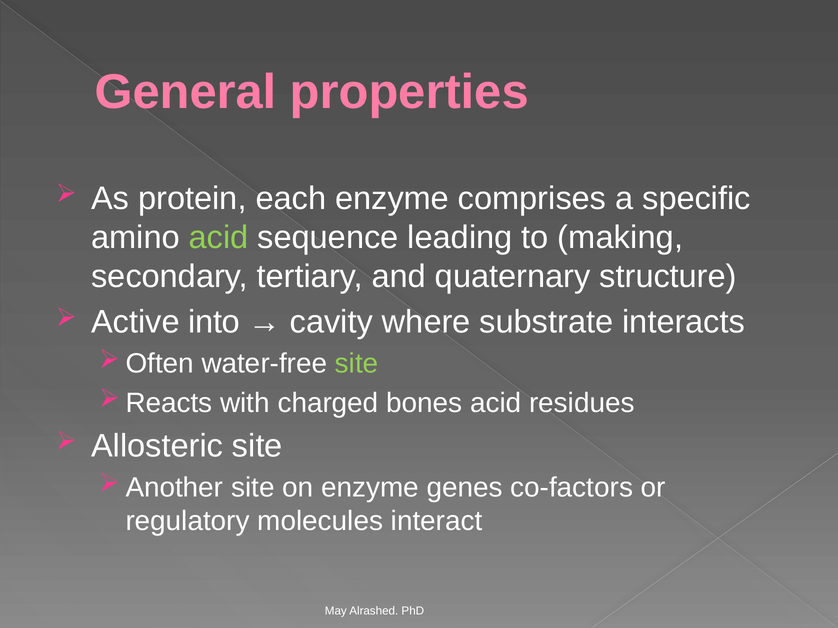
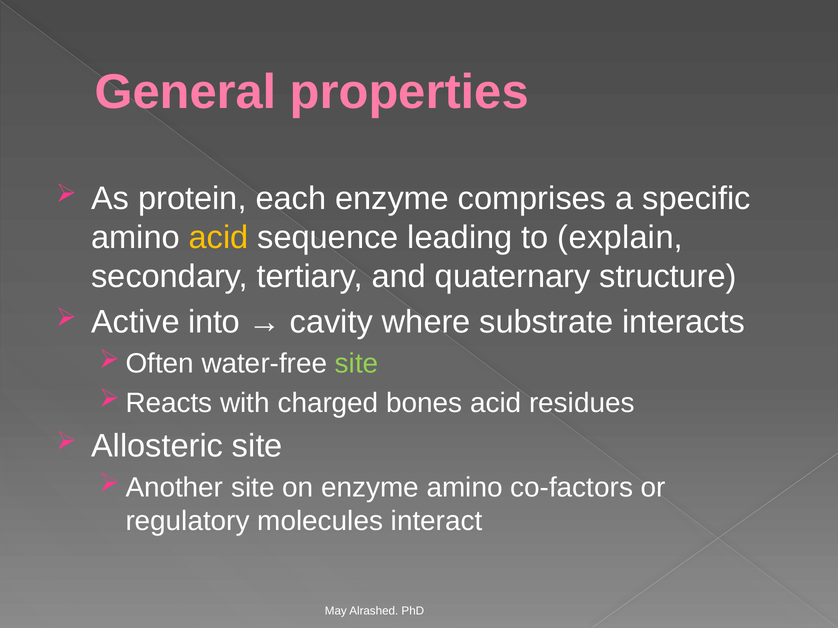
acid at (219, 238) colour: light green -> yellow
making: making -> explain
enzyme genes: genes -> amino
